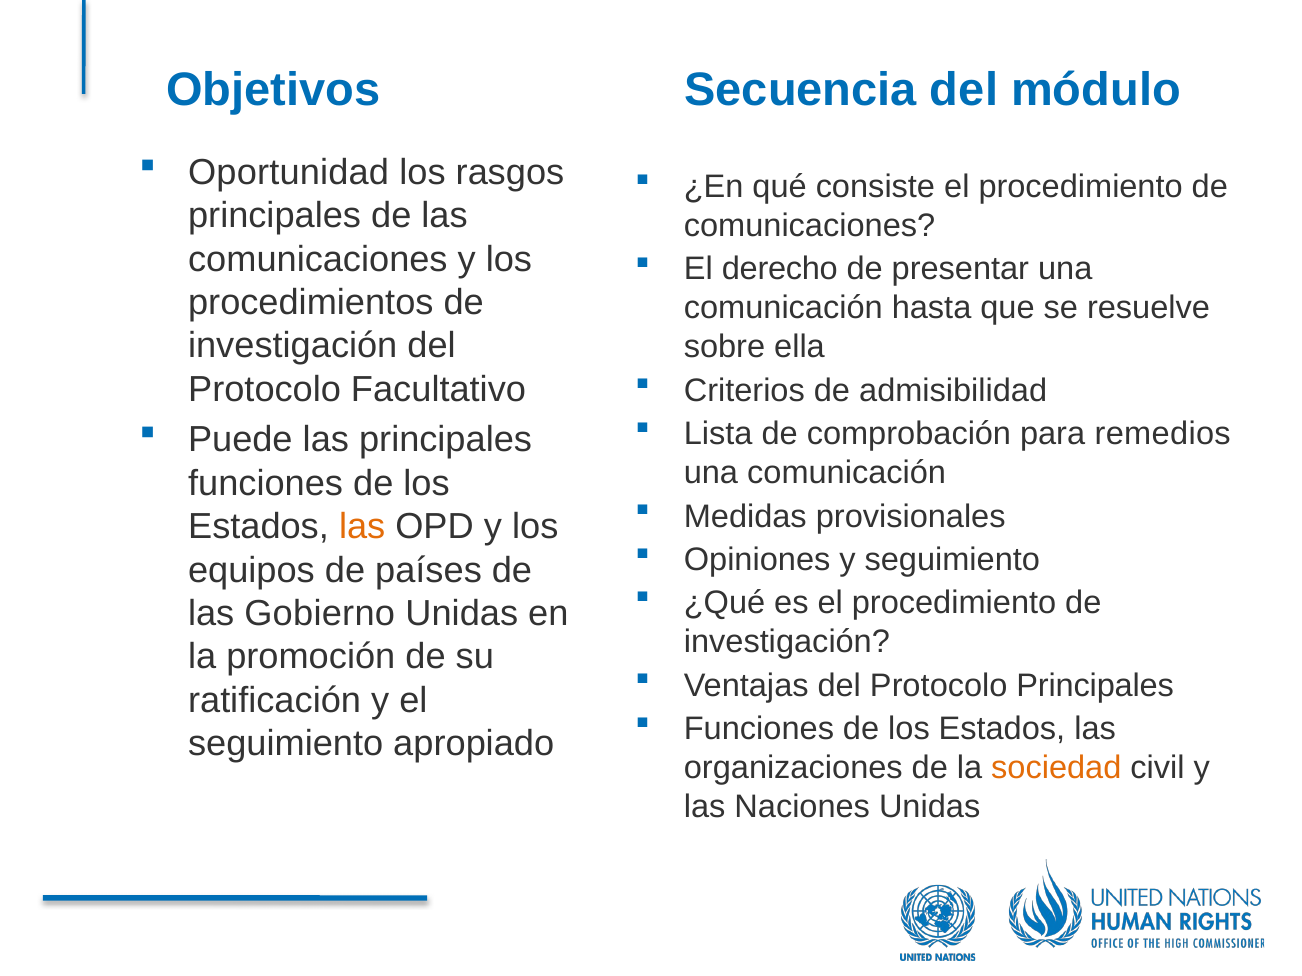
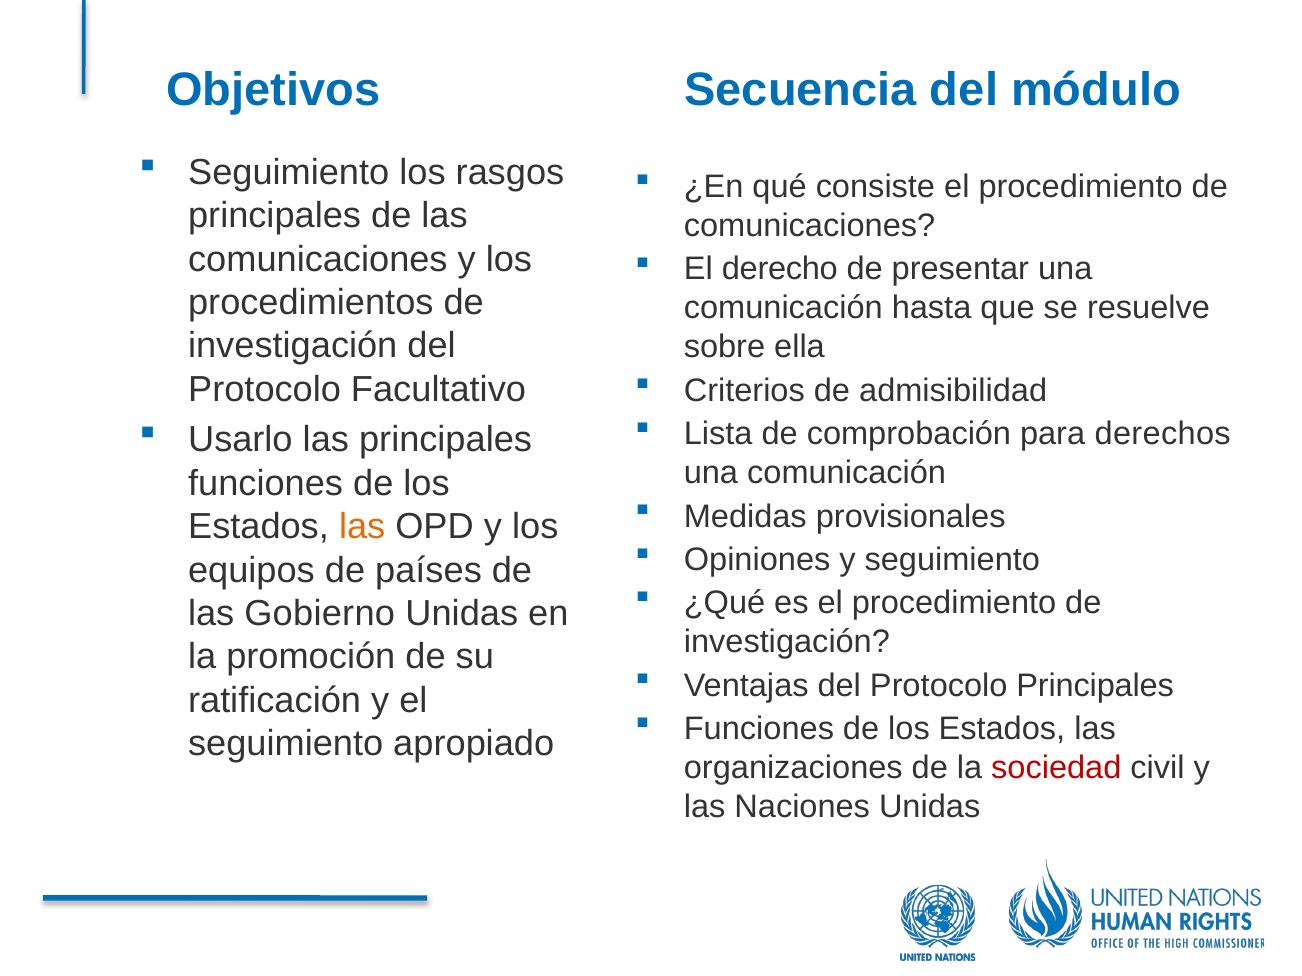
Oportunidad at (289, 172): Oportunidad -> Seguimiento
remedios: remedios -> derechos
Puede: Puede -> Usarlo
sociedad colour: orange -> red
